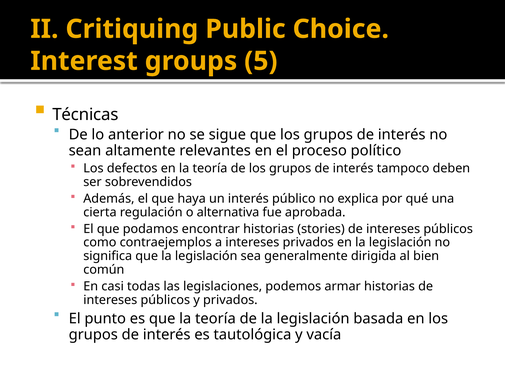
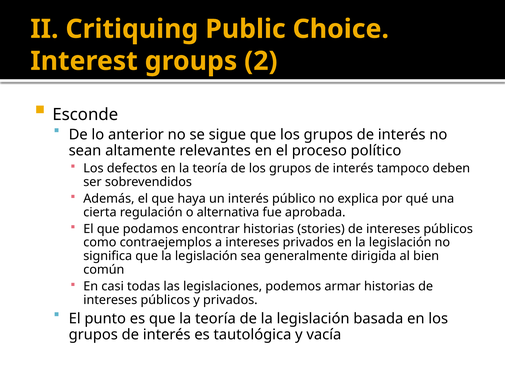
5: 5 -> 2
Técnicas: Técnicas -> Esconde
